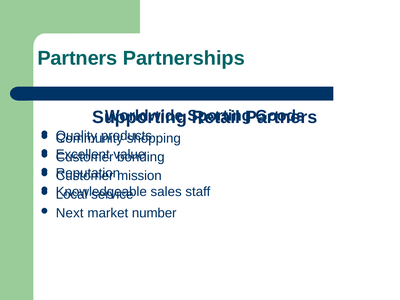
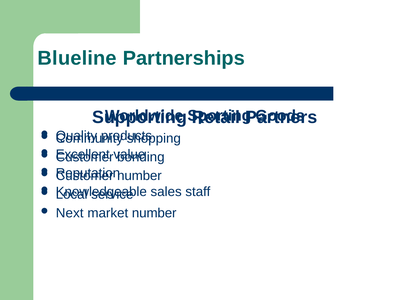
Partners at (77, 58): Partners -> Blueline
mission at (139, 176): mission -> number
